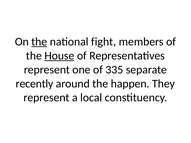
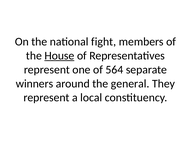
the at (39, 42) underline: present -> none
335: 335 -> 564
recently: recently -> winners
happen: happen -> general
